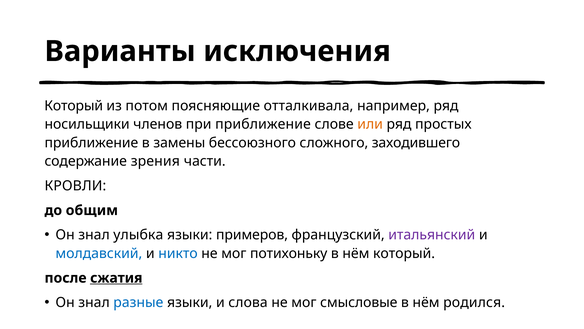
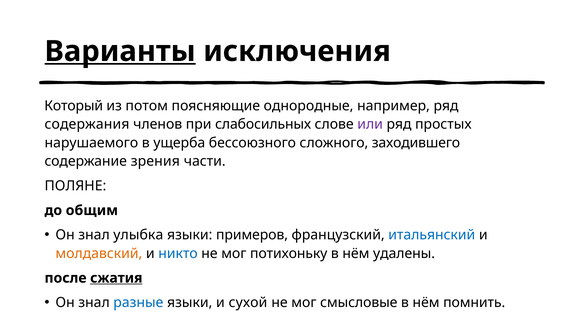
Варианты underline: none -> present
отталкивала: отталкивала -> однородные
носильщики: носильщики -> содержания
при приближение: приближение -> слабосильных
или colour: orange -> purple
приближение at (91, 143): приближение -> нарушаемого
замены: замены -> ущерба
КРОВЛИ: КРОВЛИ -> ПОЛЯНЕ
итальянский colour: purple -> blue
молдавский colour: blue -> orange
нём который: который -> удалены
слова: слова -> сухой
родился: родился -> помнить
